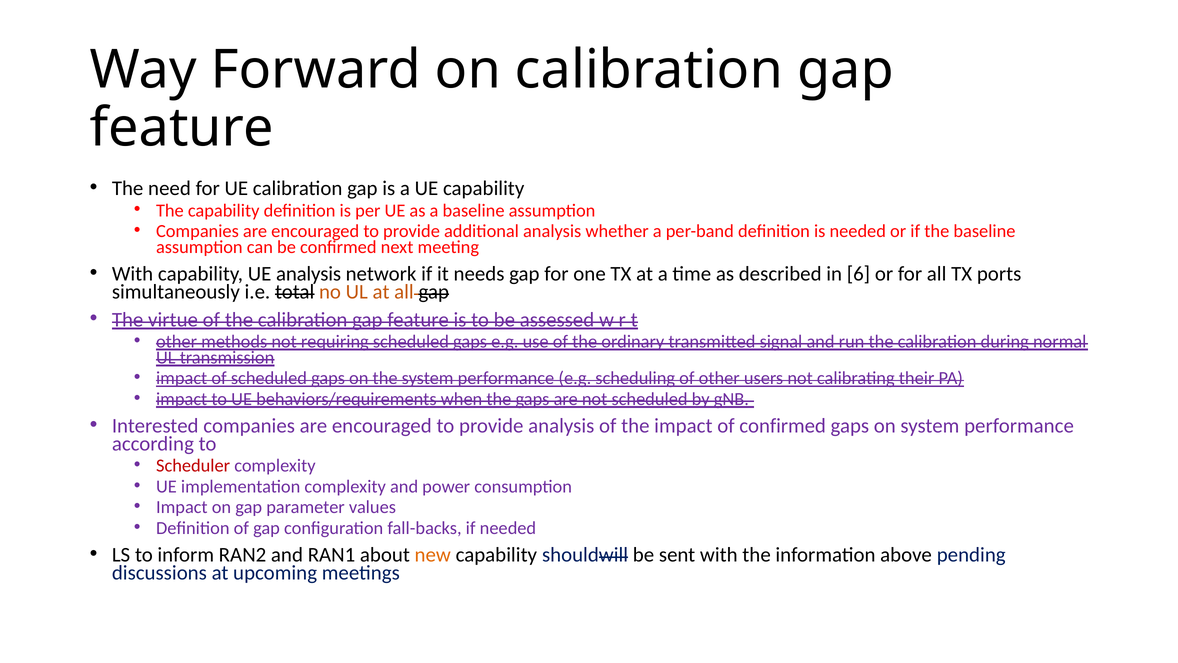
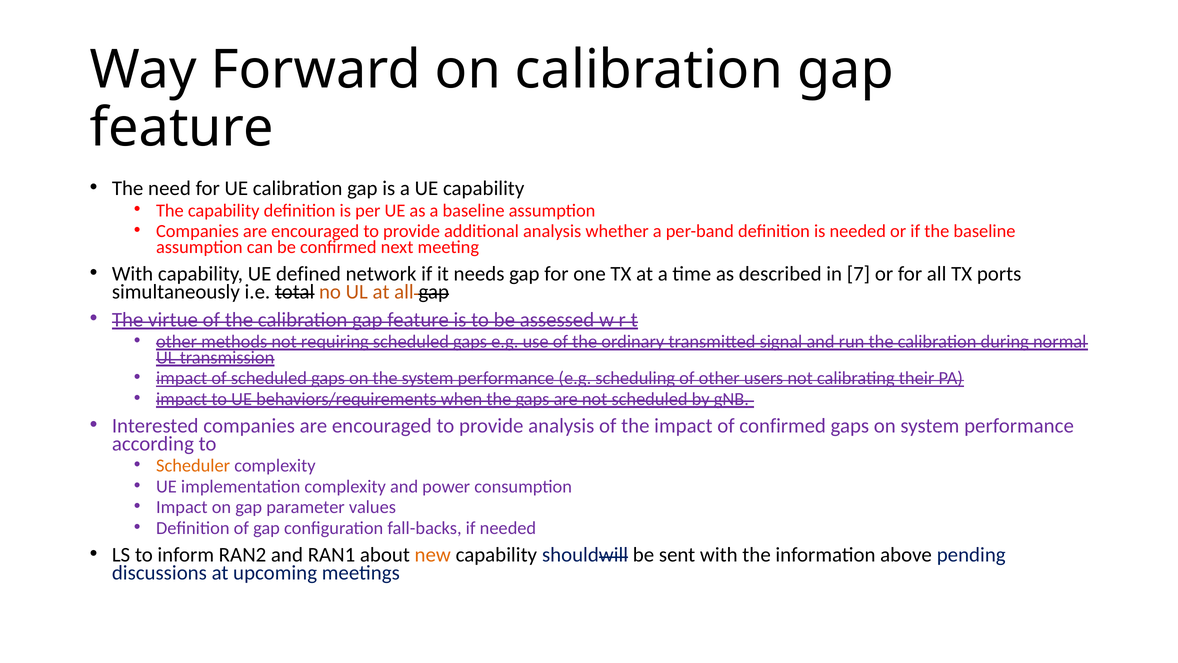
UE analysis: analysis -> defined
6: 6 -> 7
Scheduler colour: red -> orange
